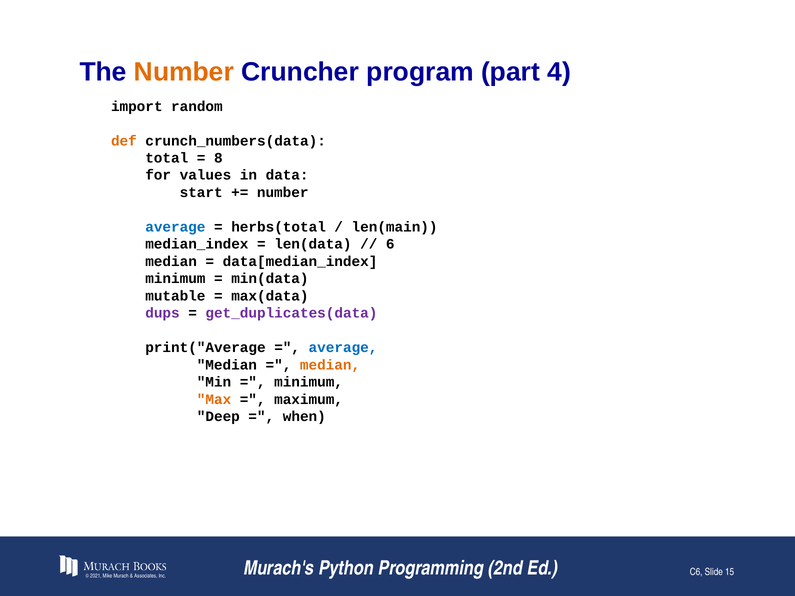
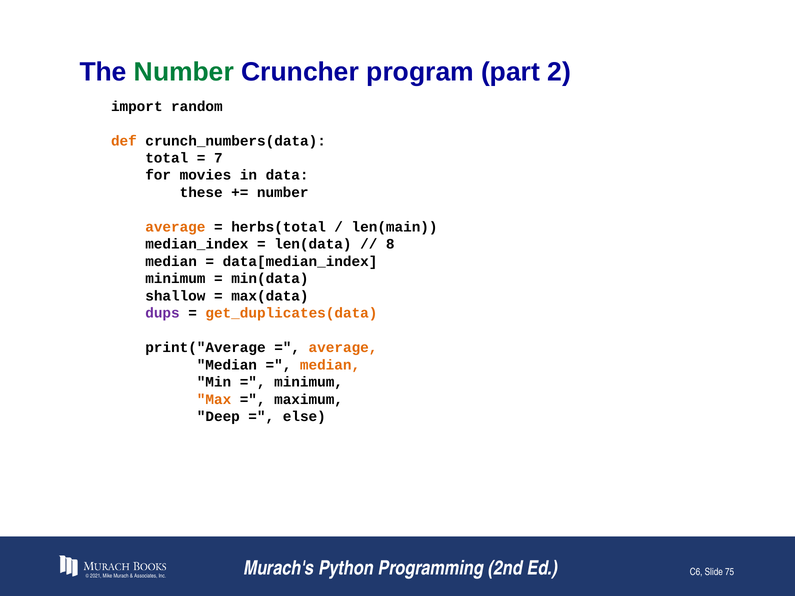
Number at (184, 72) colour: orange -> green
4: 4 -> 2
8: 8 -> 7
values: values -> movies
start: start -> these
average at (175, 227) colour: blue -> orange
6: 6 -> 8
mutable: mutable -> shallow
get_duplicates(data colour: purple -> orange
average at (343, 348) colour: blue -> orange
when: when -> else
15: 15 -> 75
